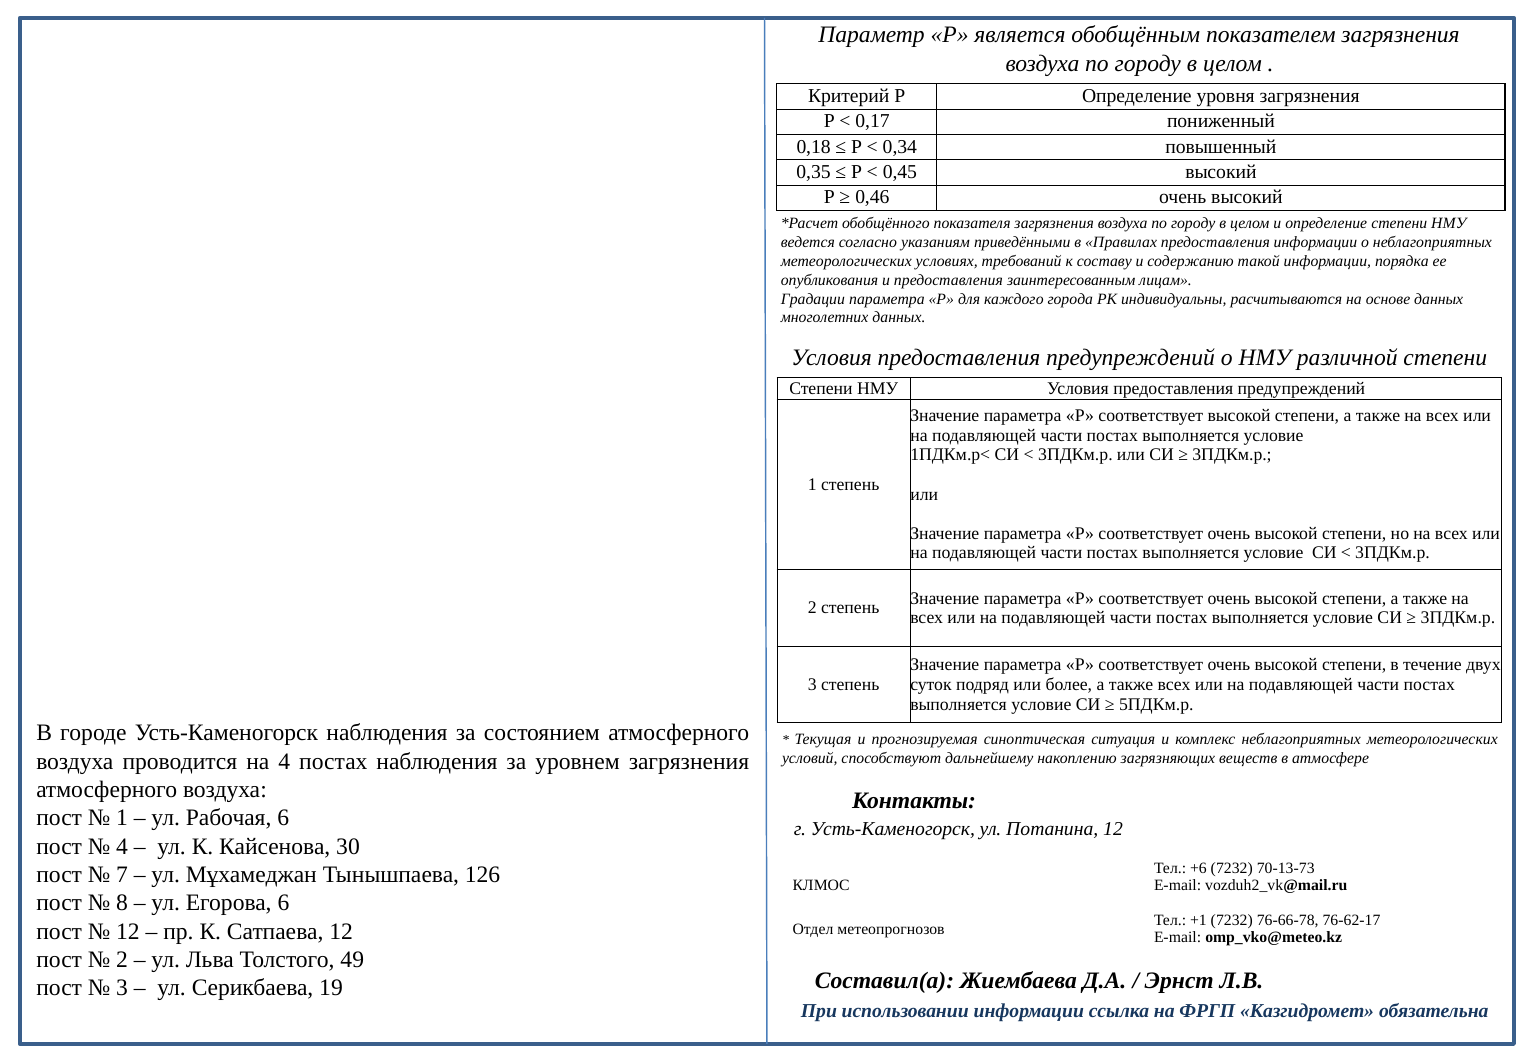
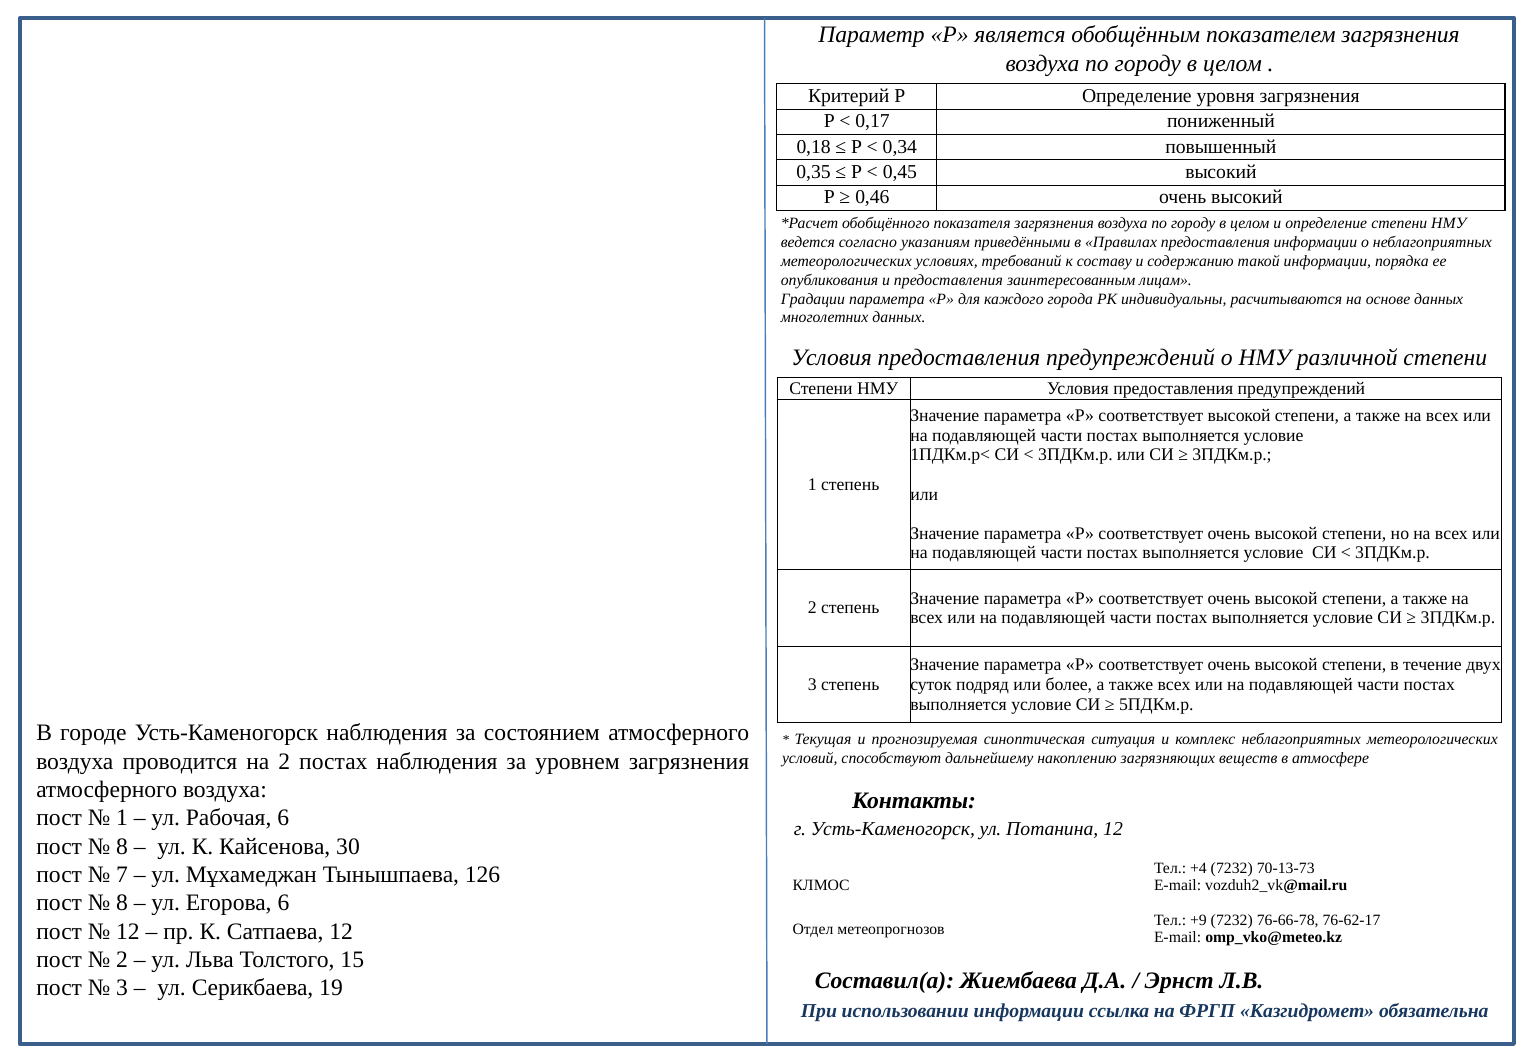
на 4: 4 -> 2
4 at (122, 846): 4 -> 8
+6: +6 -> +4
+1: +1 -> +9
49: 49 -> 15
